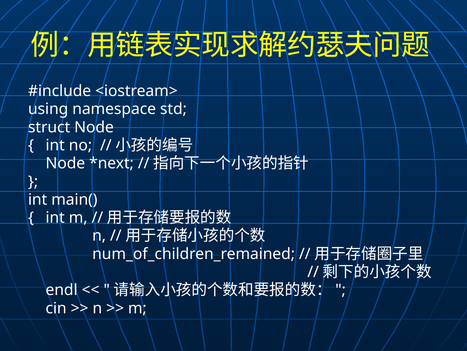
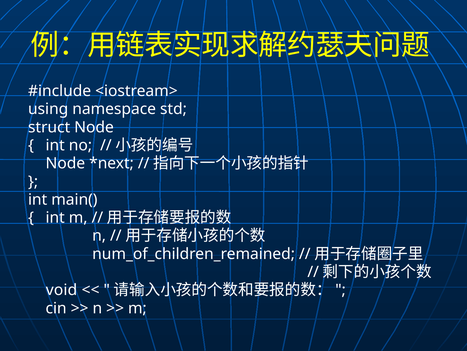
endl: endl -> void
